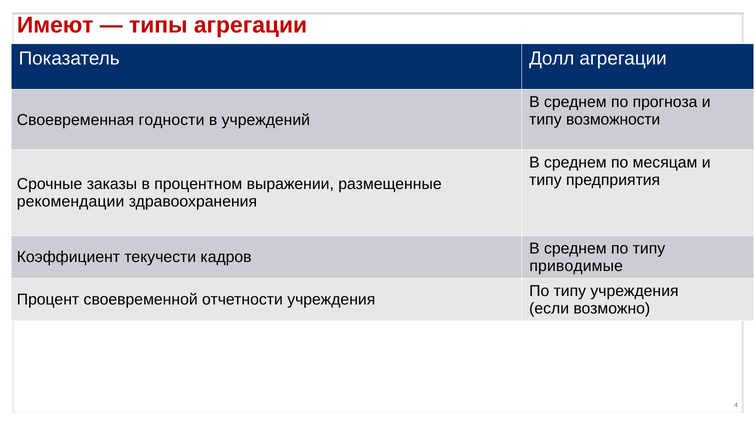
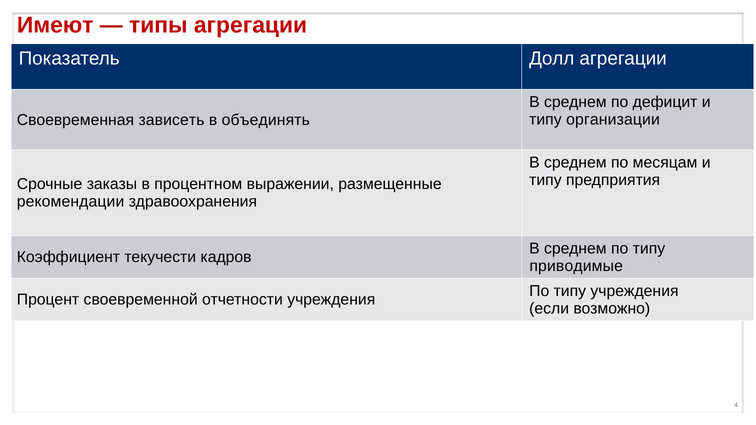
прогноза: прогноза -> дефицит
возможности: возможности -> организации
годности: годности -> зависеть
учреждений: учреждений -> объединять
